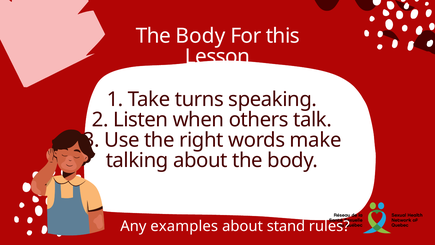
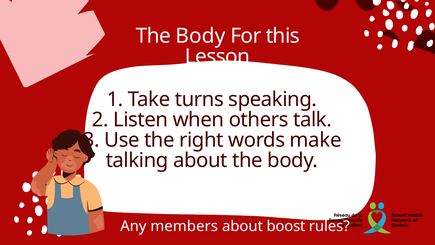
examples: examples -> members
stand: stand -> boost
